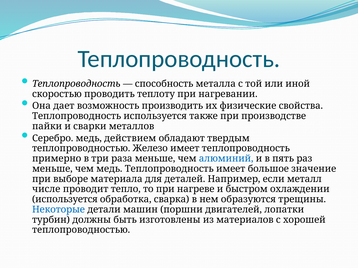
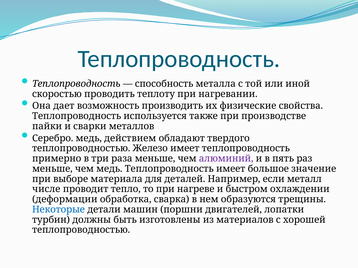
твердым: твердым -> твердого
алюминий colour: blue -> purple
используется at (65, 200): используется -> деформации
